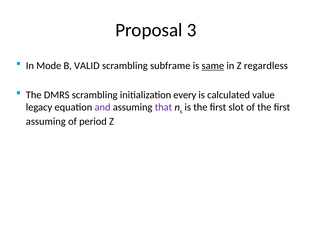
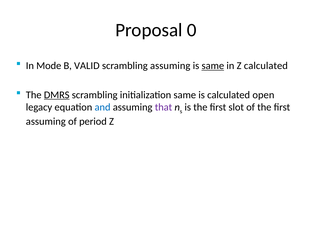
3: 3 -> 0
scrambling subframe: subframe -> assuming
Z regardless: regardless -> calculated
DMRS underline: none -> present
initialization every: every -> same
value: value -> open
and colour: purple -> blue
